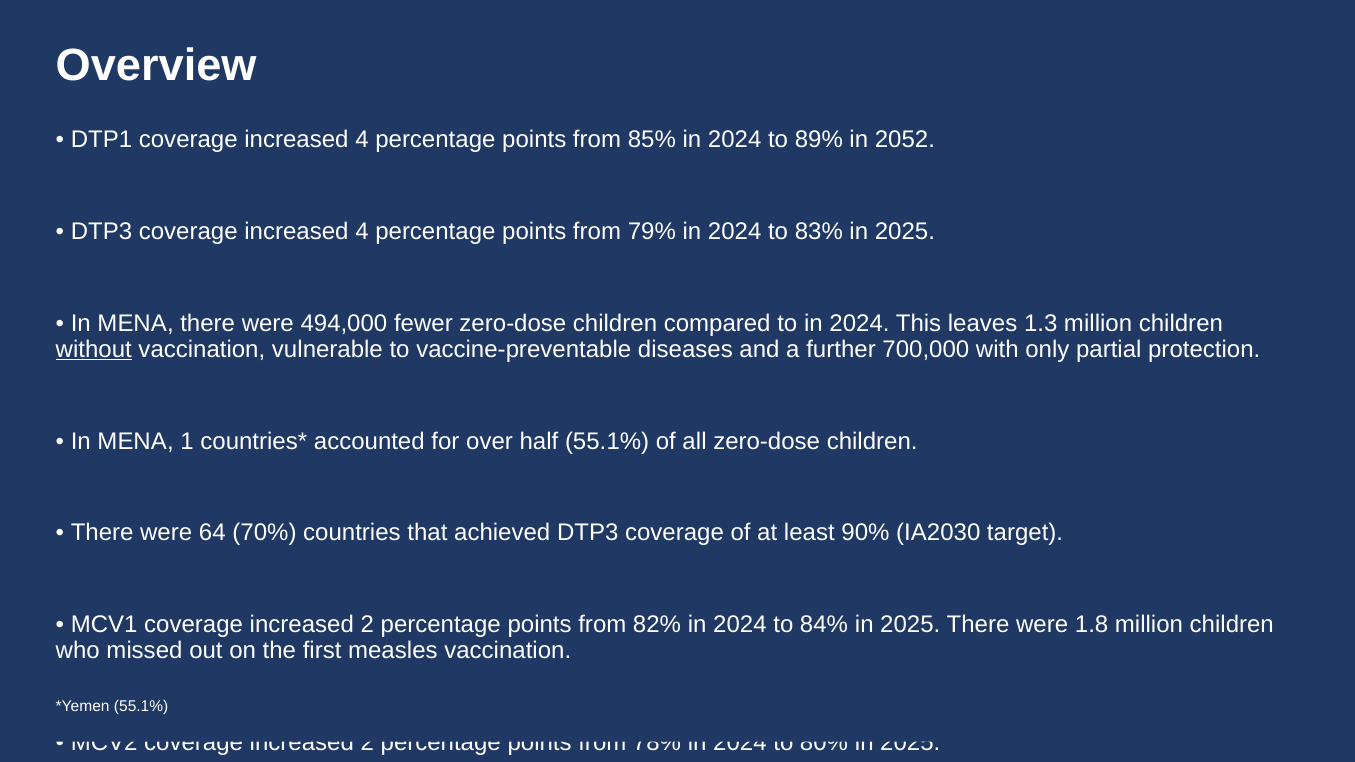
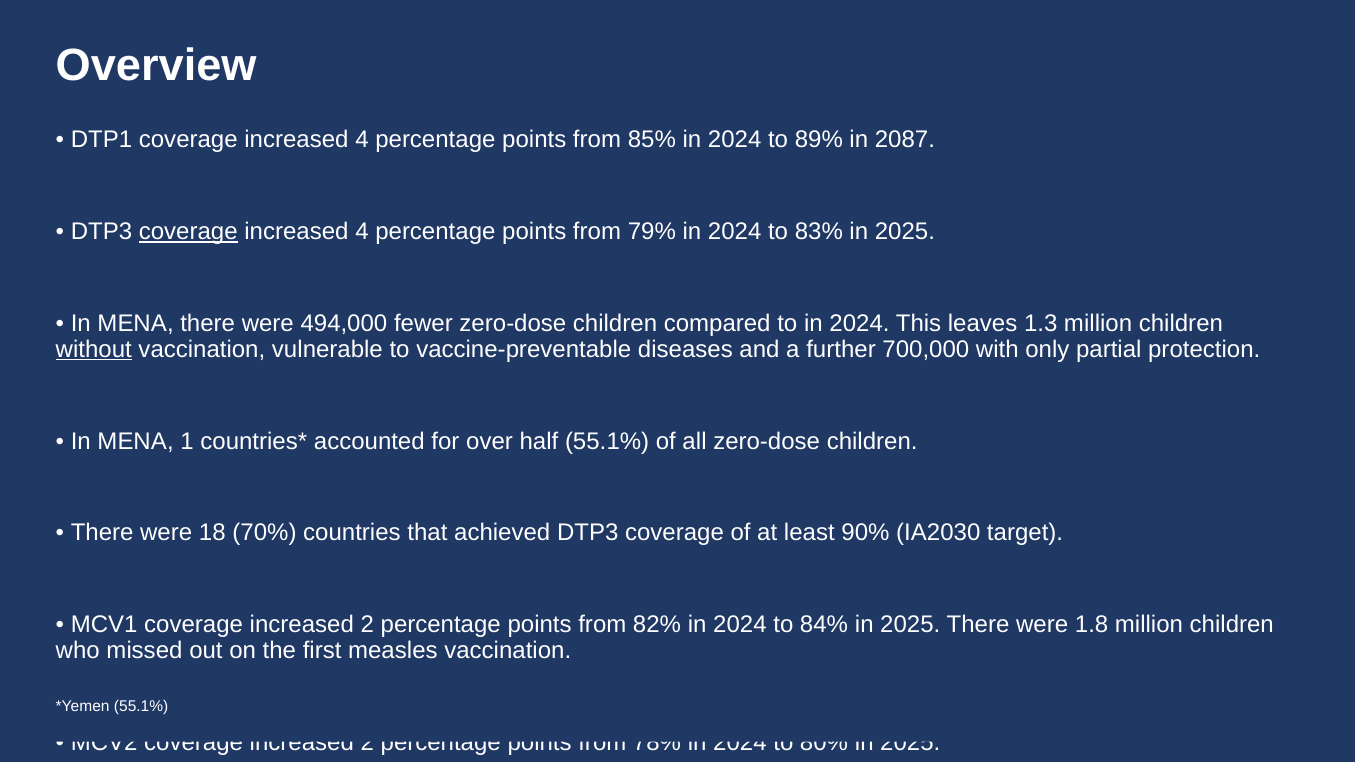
2052: 2052 -> 2087
coverage at (188, 232) underline: none -> present
64: 64 -> 18
